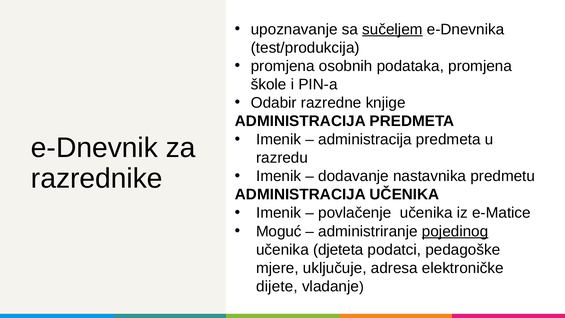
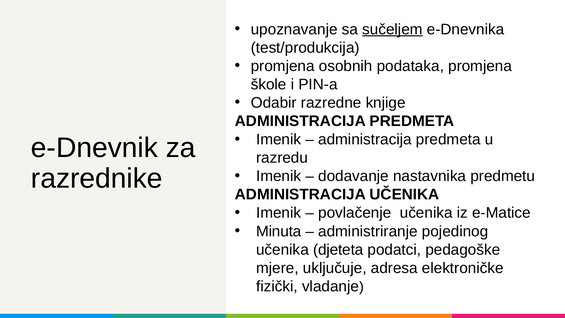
Moguć: Moguć -> Minuta
pojedinog underline: present -> none
dijete: dijete -> fizički
